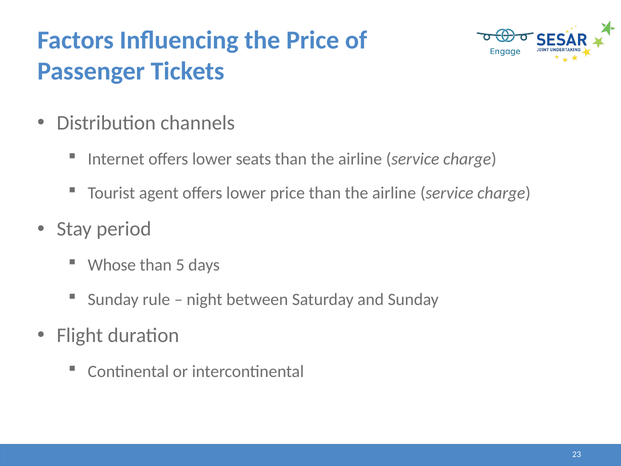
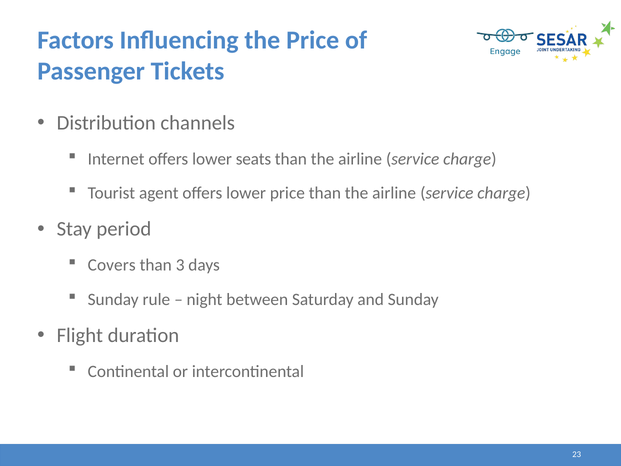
Whose: Whose -> Covers
5: 5 -> 3
